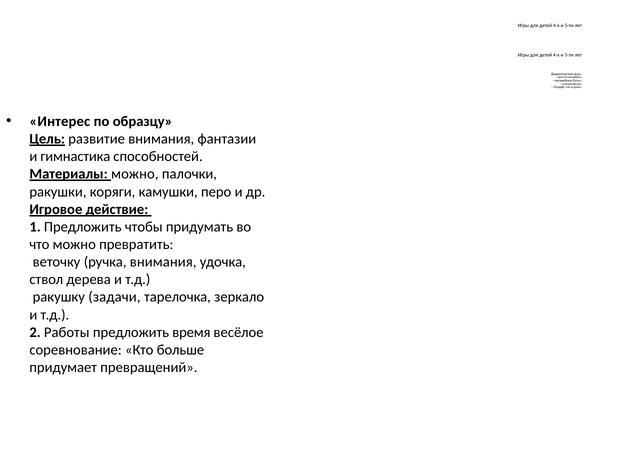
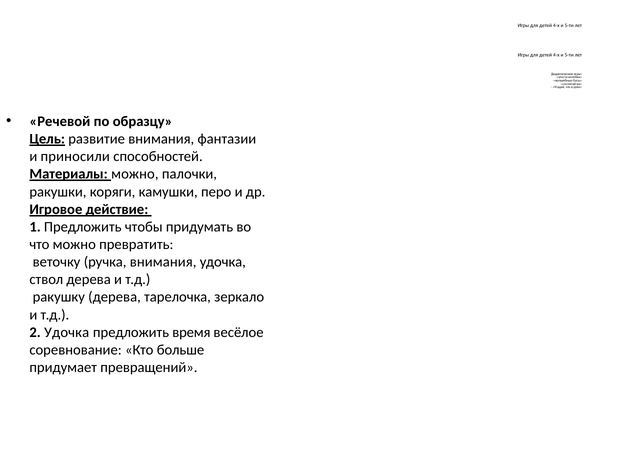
Интерес: Интерес -> Речевой
гимнастика: гимнастика -> приносили
ракушку задачи: задачи -> дерева
2 Работы: Работы -> Удочка
